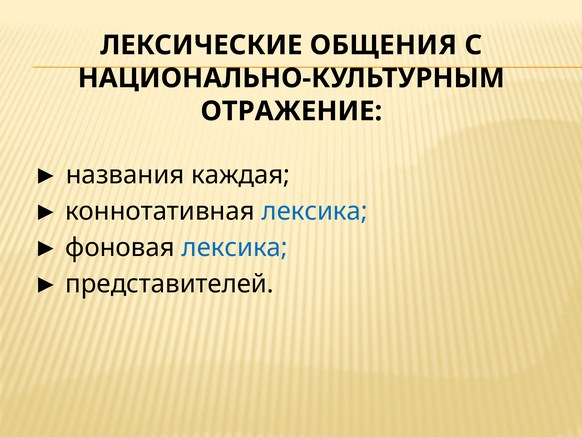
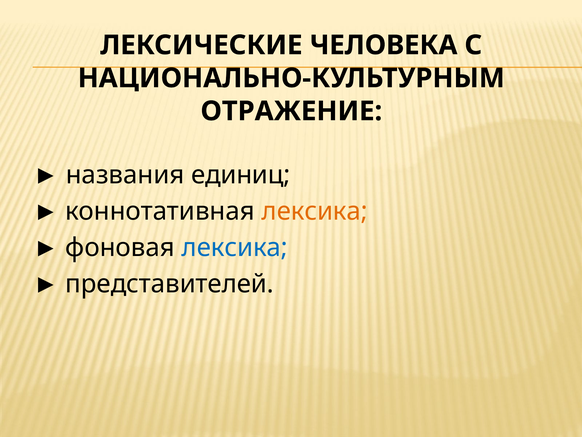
ОБЩЕНИЯ: ОБЩЕНИЯ -> ЧЕЛОВЕКА
каждая: каждая -> единиц
лексика at (315, 211) colour: blue -> orange
